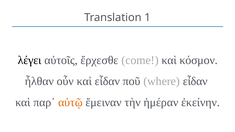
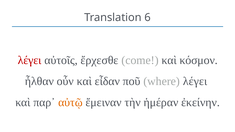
1: 1 -> 6
λέγει at (30, 60) colour: black -> red
where εἶδαν: εἶδαν -> λέγει
